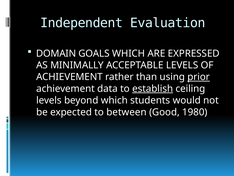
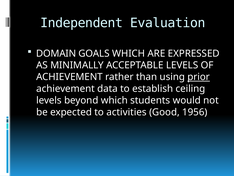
establish underline: present -> none
between: between -> activities
1980: 1980 -> 1956
